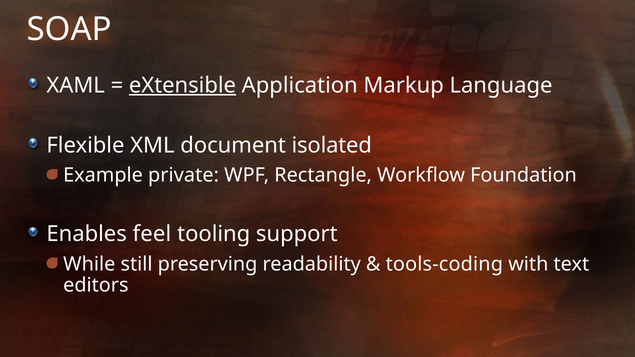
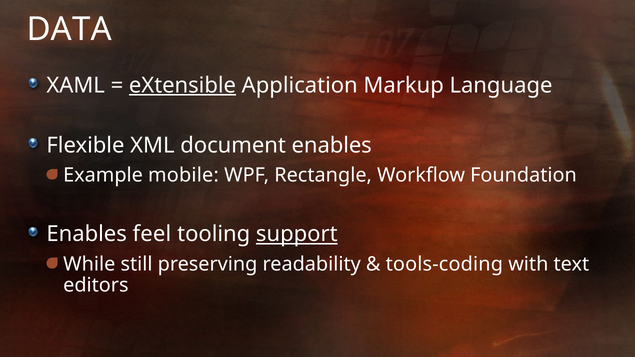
SOAP: SOAP -> DATA
document isolated: isolated -> enables
private: private -> mobile
support underline: none -> present
